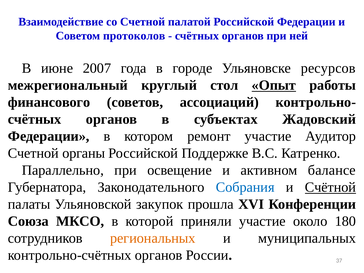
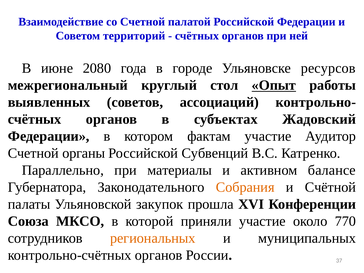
протоколов: протоколов -> территорий
2007: 2007 -> 2080
финансового: финансового -> выявленных
ремонт: ремонт -> фактам
Поддержке: Поддержке -> Субвенций
освещение: освещение -> материалы
Собрания colour: blue -> orange
Счётной underline: present -> none
180: 180 -> 770
